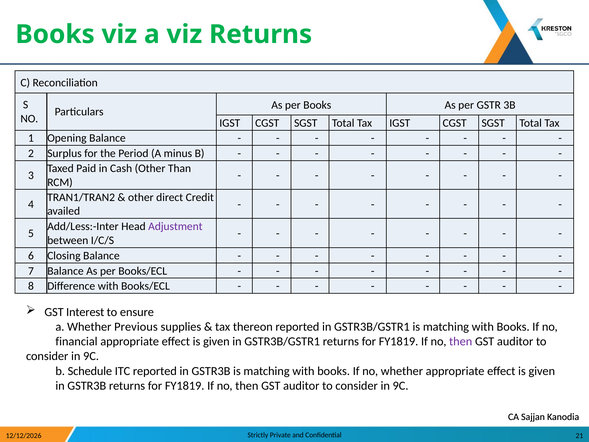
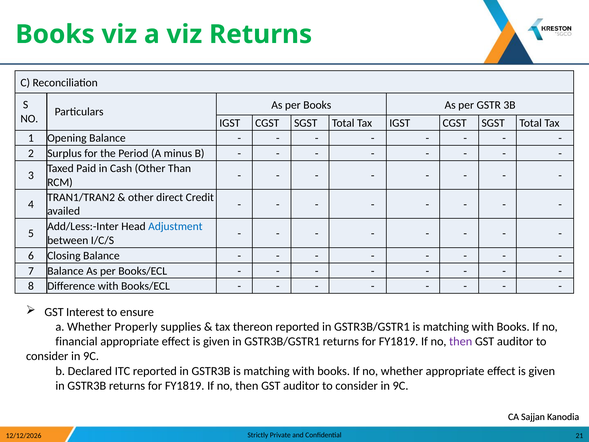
Adjustment colour: purple -> blue
Previous: Previous -> Properly
Schedule: Schedule -> Declared
